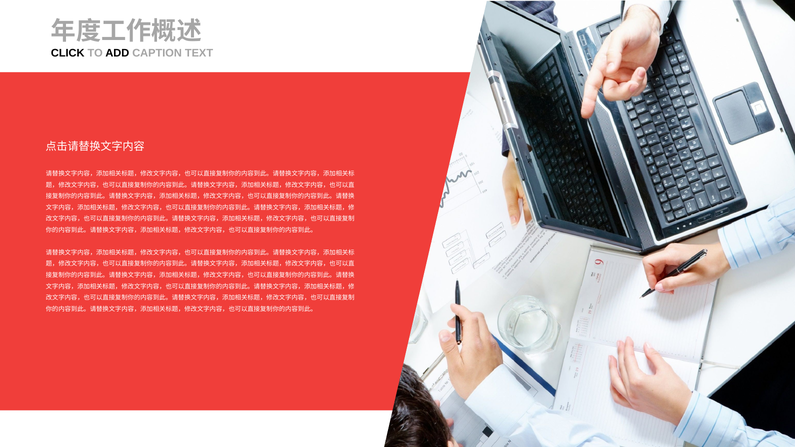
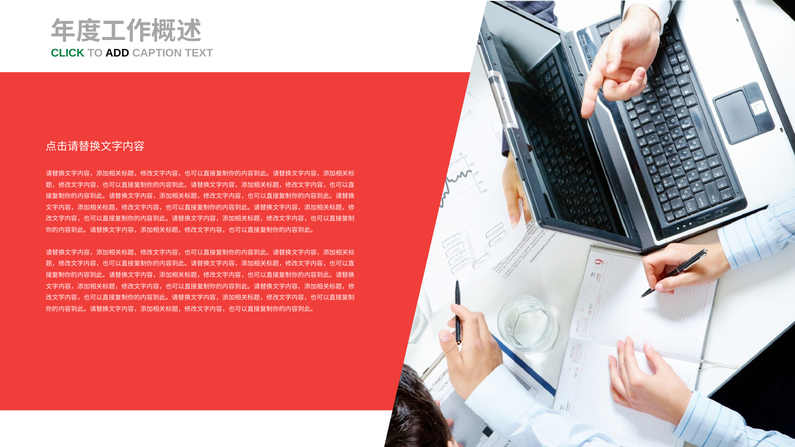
CLICK colour: black -> green
